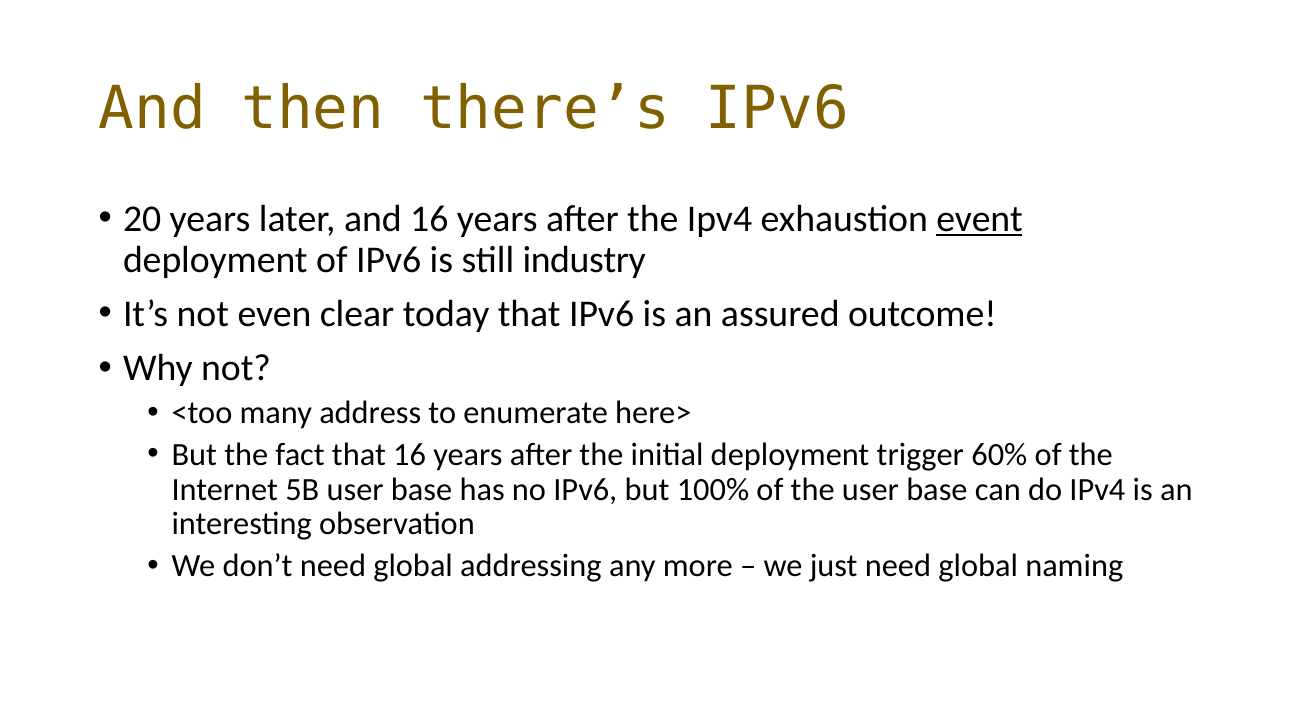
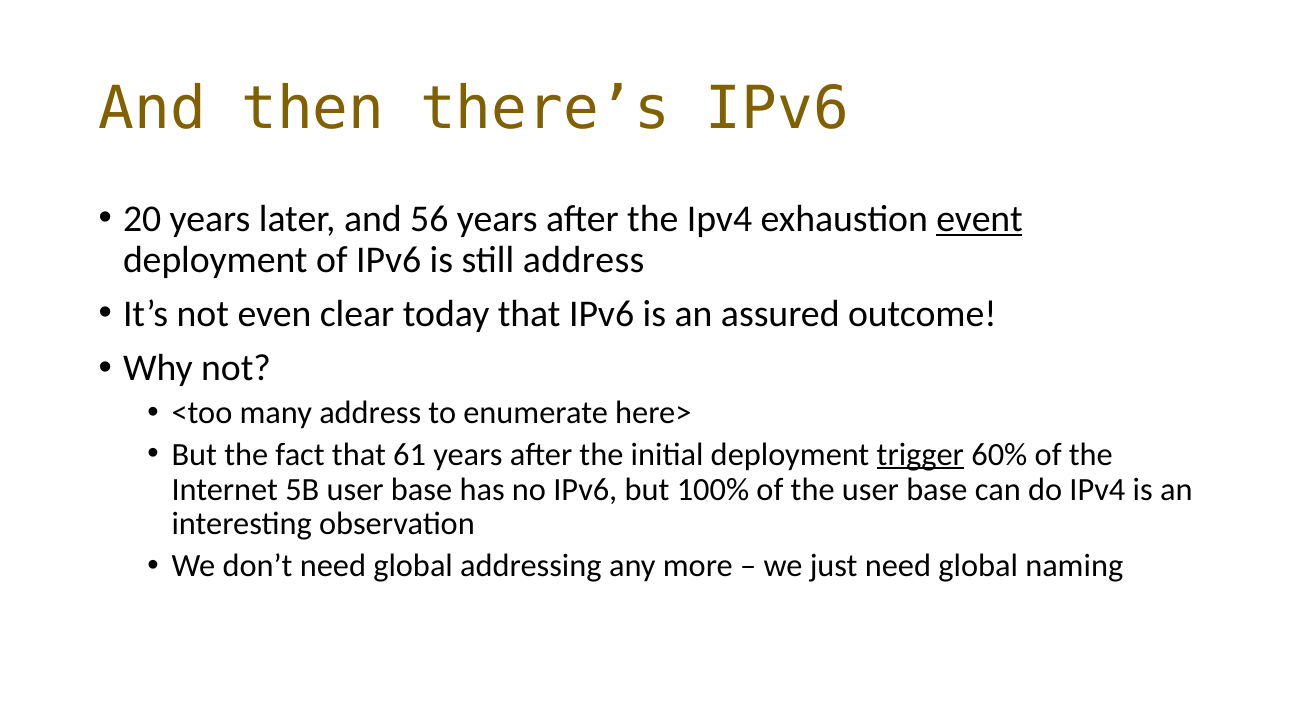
and 16: 16 -> 56
still industry: industry -> address
that 16: 16 -> 61
trigger underline: none -> present
